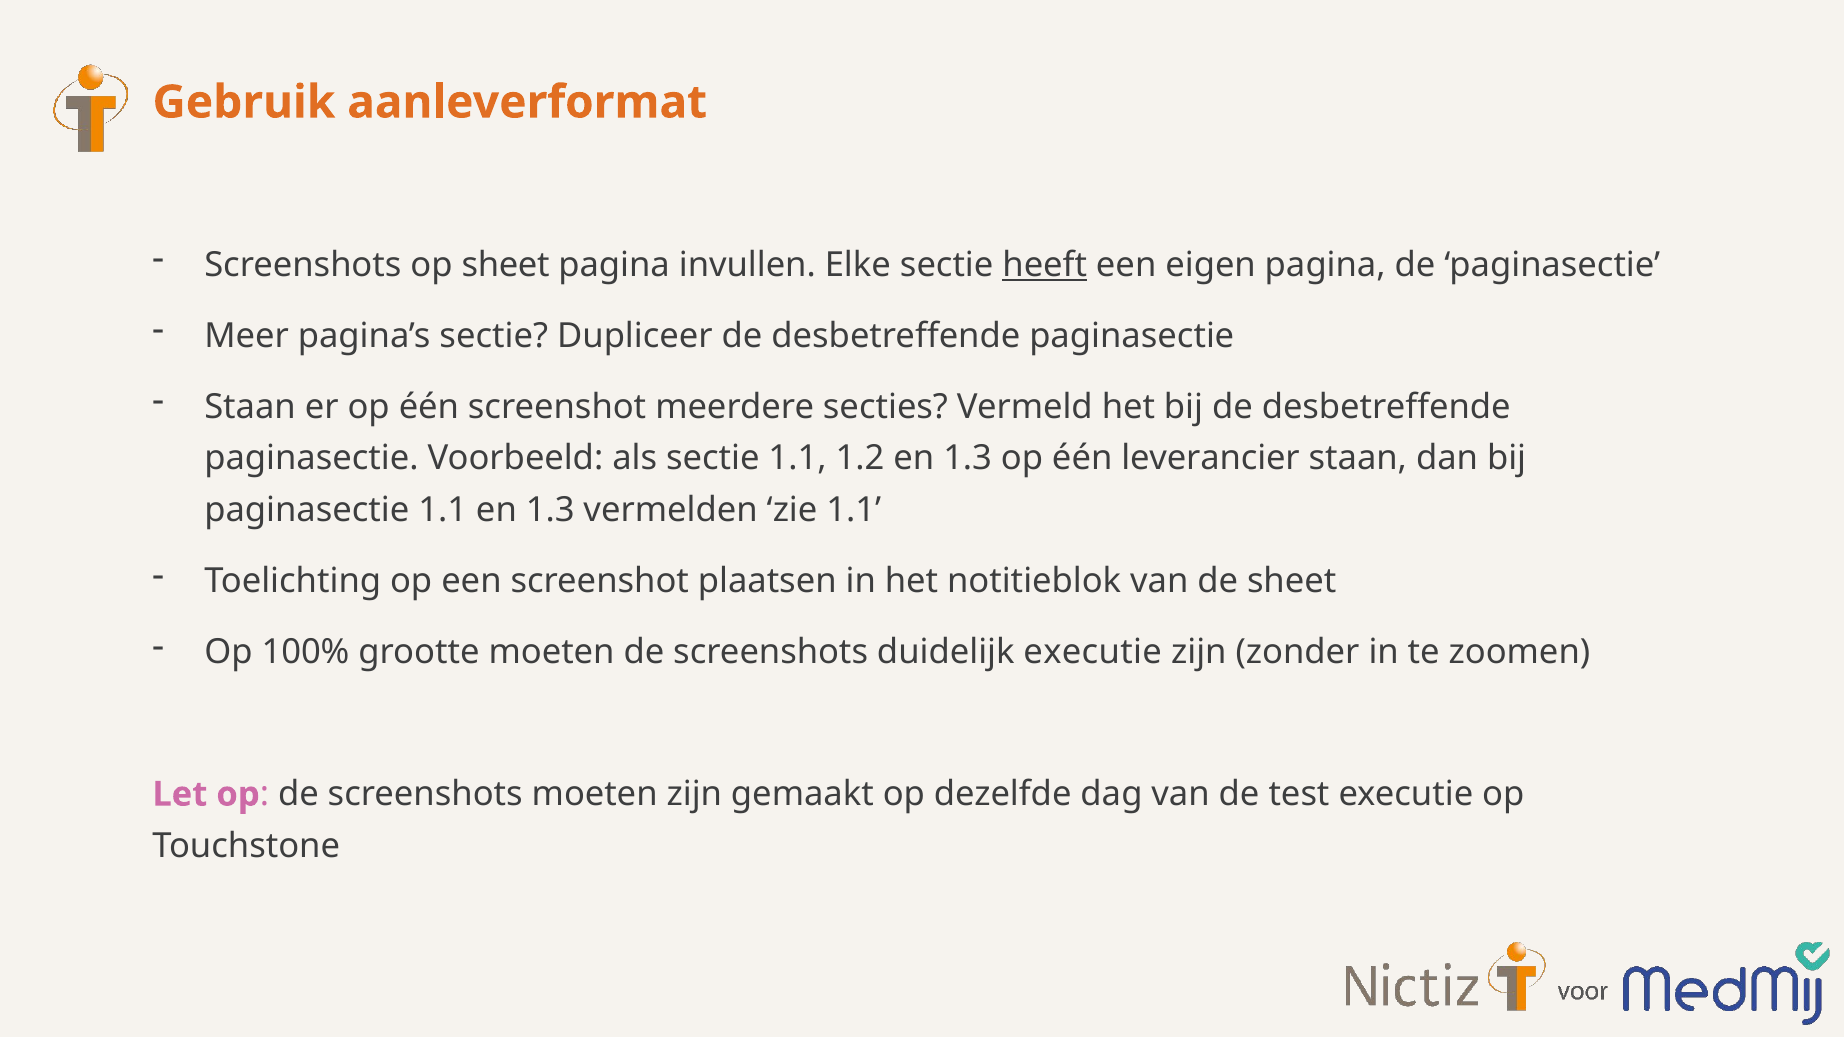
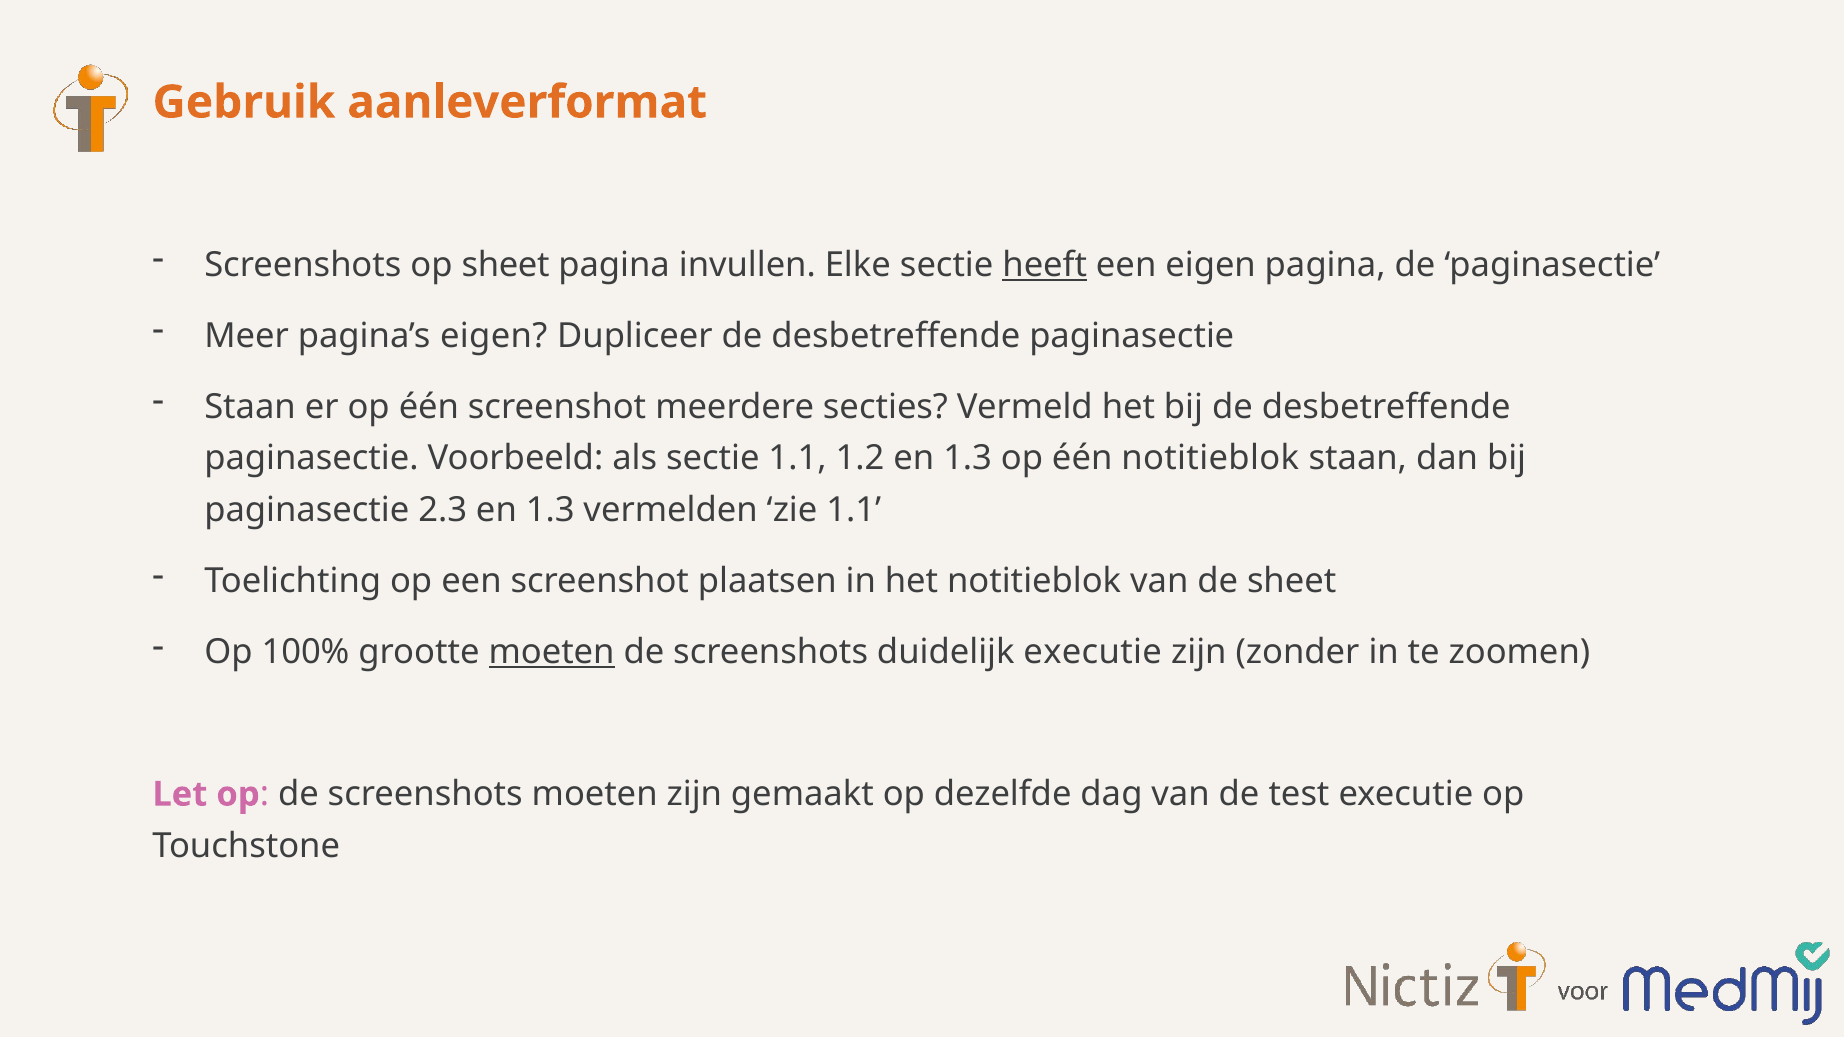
pagina’s sectie: sectie -> eigen
één leverancier: leverancier -> notitieblok
paginasectie 1.1: 1.1 -> 2.3
moeten at (552, 653) underline: none -> present
